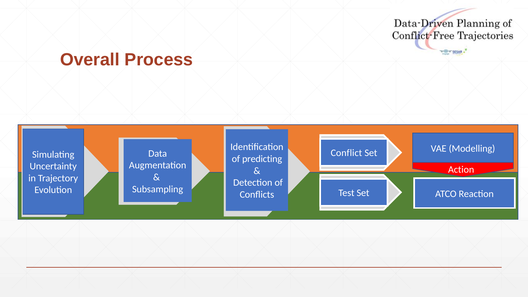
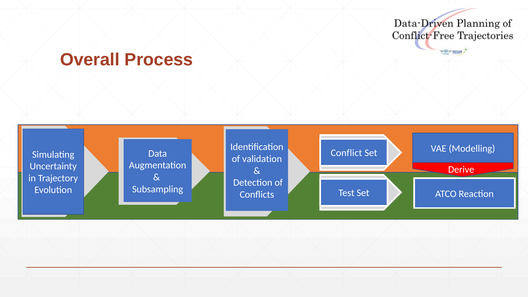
predicting: predicting -> validation
Action: Action -> Derive
